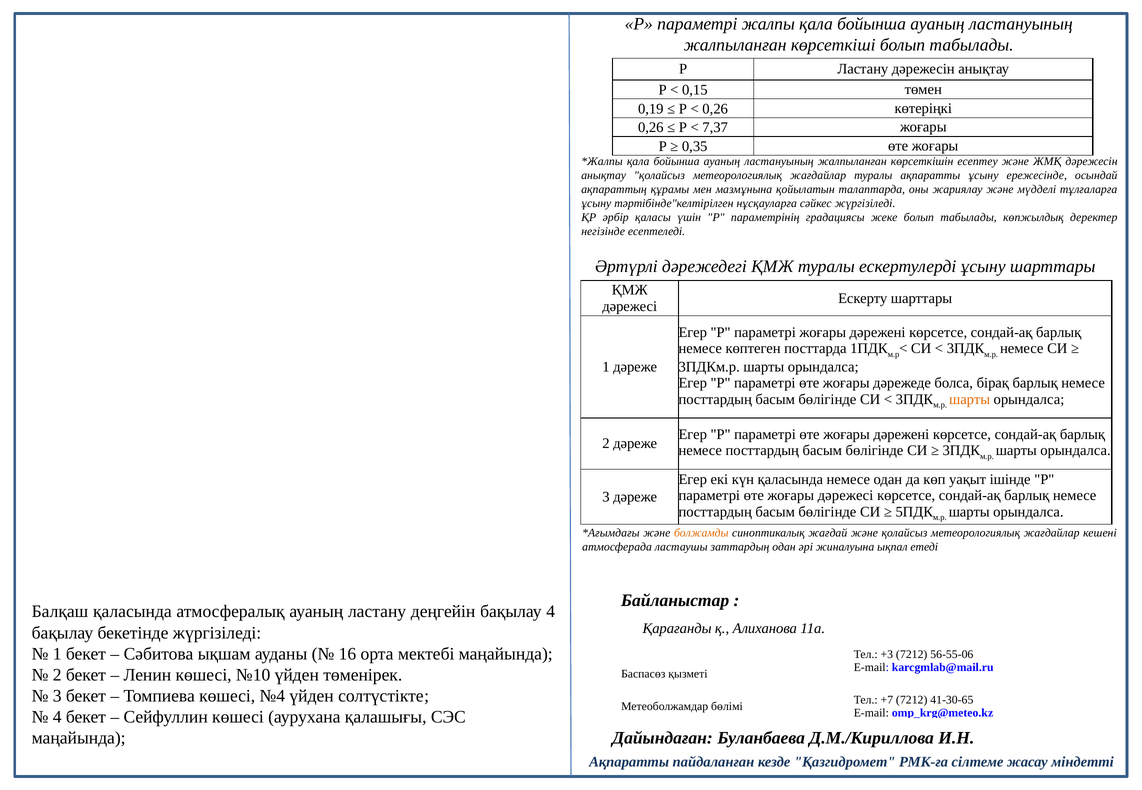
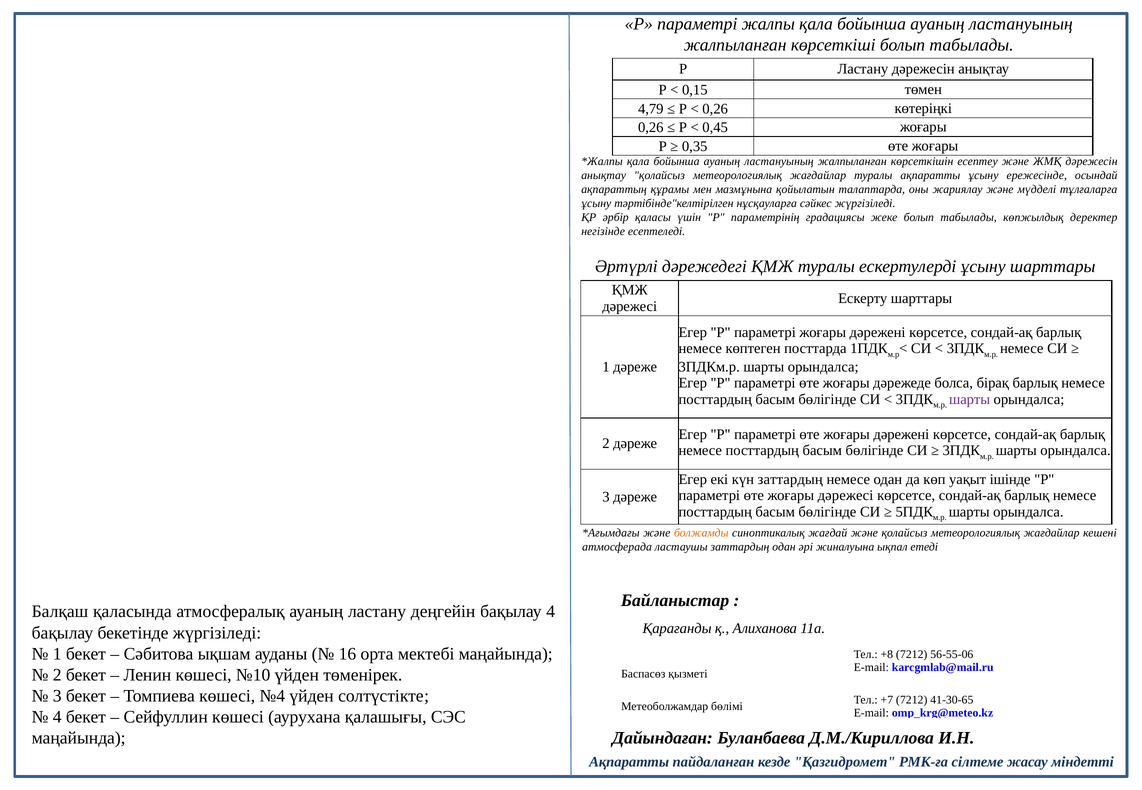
0,19: 0,19 -> 4,79
7,37: 7,37 -> 0,45
шарты at (970, 400) colour: orange -> purple
күн қаласында: қаласында -> заттардың
+3: +3 -> +8
